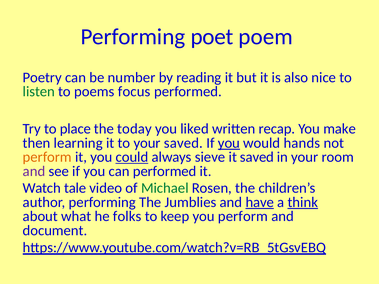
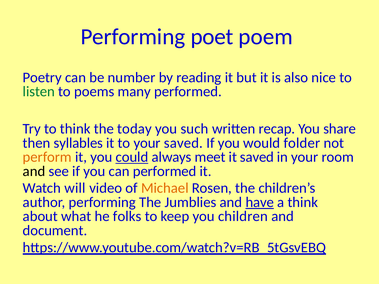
focus: focus -> many
to place: place -> think
liked: liked -> such
make: make -> share
learning: learning -> syllables
you at (229, 143) underline: present -> none
hands: hands -> folder
sieve: sieve -> meet
and at (34, 171) colour: purple -> black
tale: tale -> will
Michael colour: green -> orange
think at (303, 202) underline: present -> none
you perform: perform -> children
